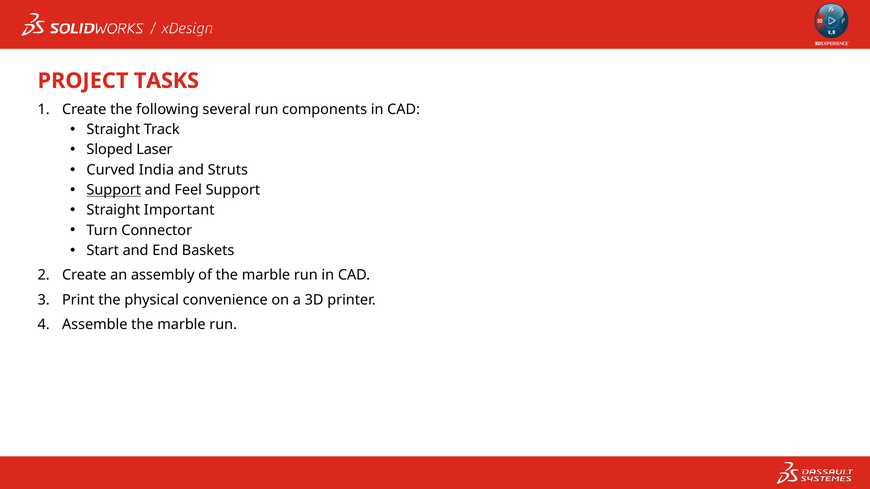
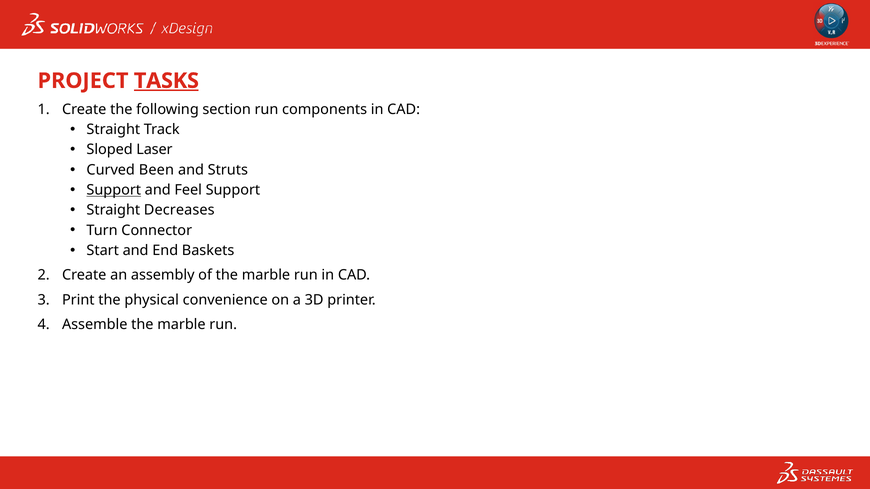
TASKS underline: none -> present
several: several -> section
India: India -> Been
Important: Important -> Decreases
